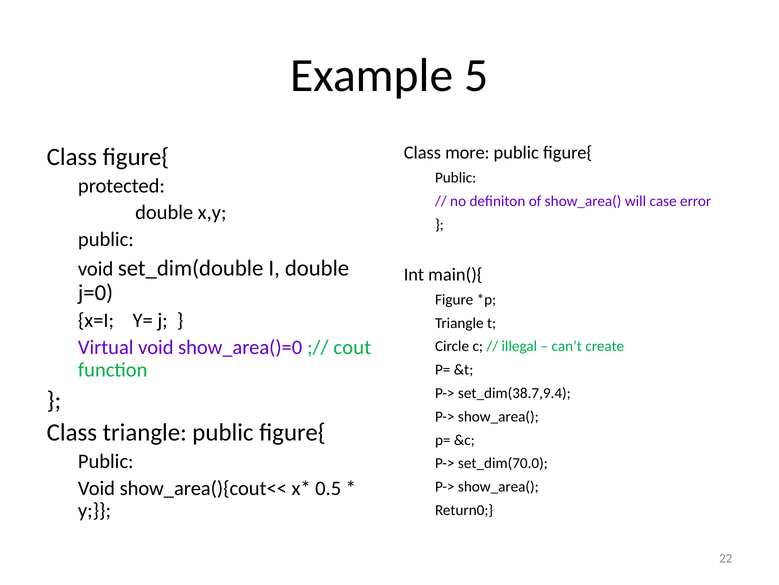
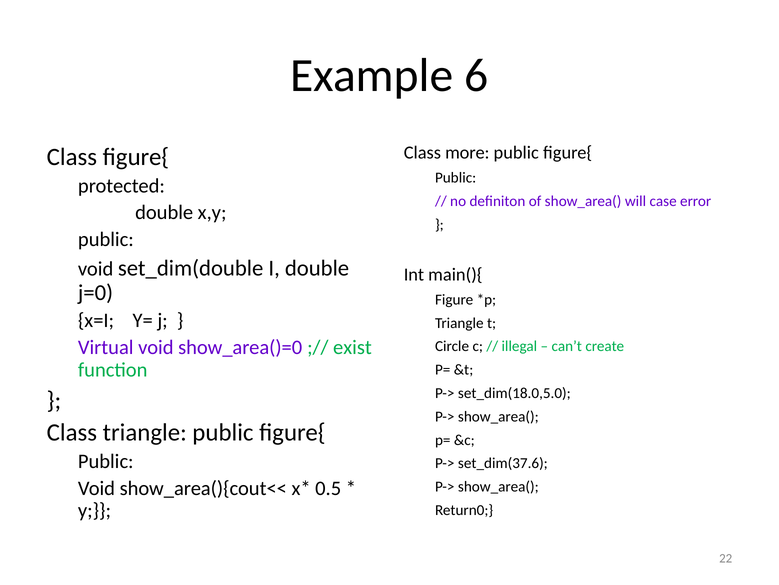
5: 5 -> 6
cout: cout -> exist
set_dim(38.7,9.4: set_dim(38.7,9.4 -> set_dim(18.0,5.0
set_dim(70.0: set_dim(70.0 -> set_dim(37.6
